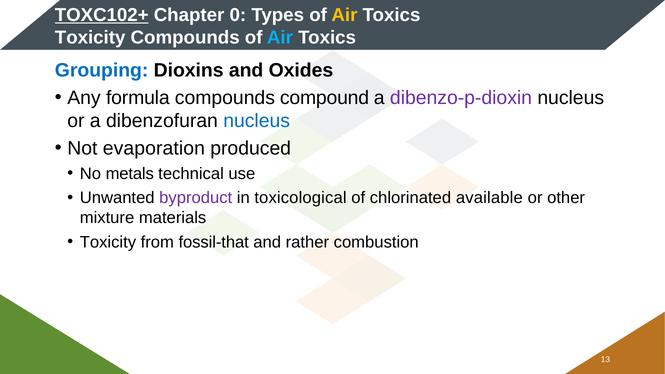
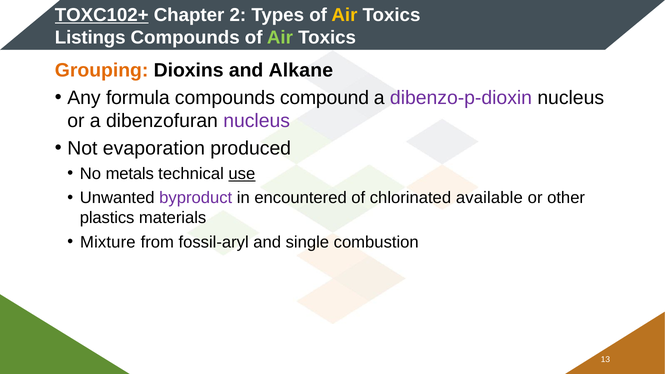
0: 0 -> 2
Toxicity at (90, 37): Toxicity -> Listings
Air at (280, 37) colour: light blue -> light green
Grouping colour: blue -> orange
Oxides: Oxides -> Alkane
nucleus at (257, 121) colour: blue -> purple
use underline: none -> present
toxicological: toxicological -> encountered
mixture: mixture -> plastics
Toxicity at (108, 242): Toxicity -> Mixture
fossil-that: fossil-that -> fossil-aryl
rather: rather -> single
